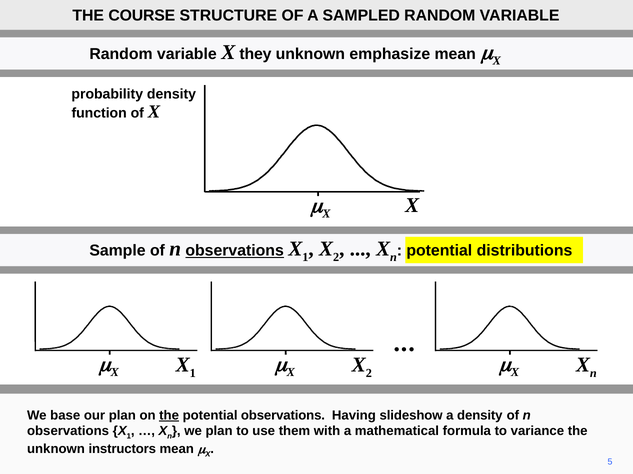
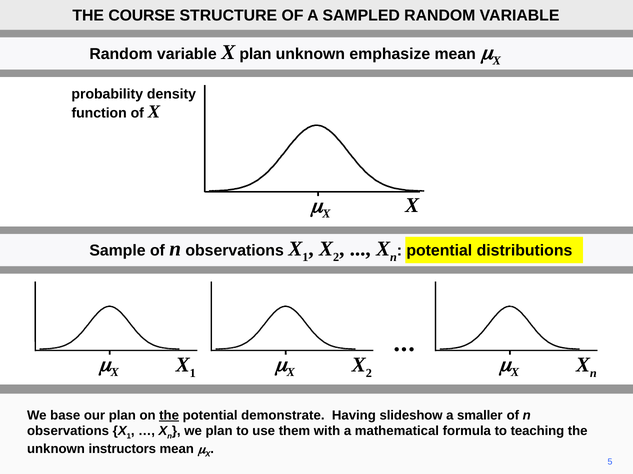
X they: they -> plan
observations at (235, 251) underline: present -> none
potential observations: observations -> demonstrate
a density: density -> smaller
variance: variance -> teaching
